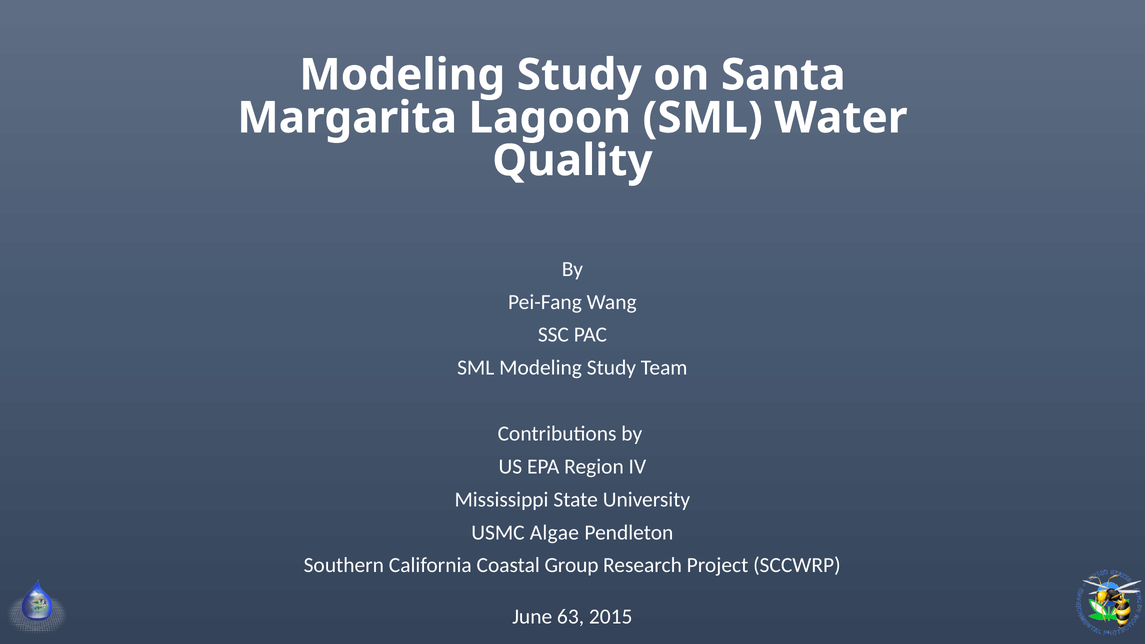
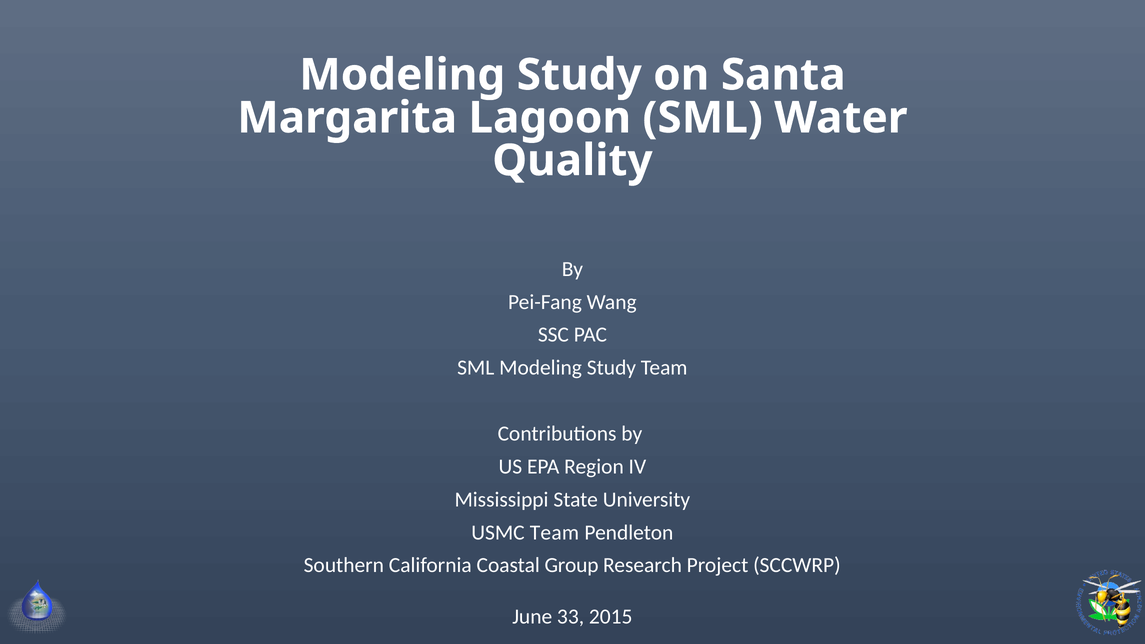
USMC Algae: Algae -> Team
63: 63 -> 33
